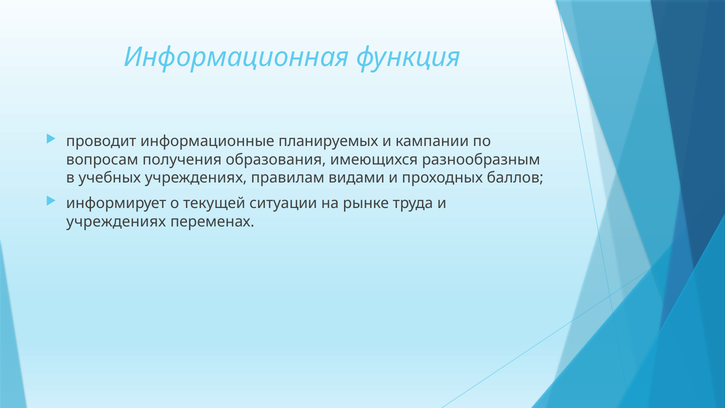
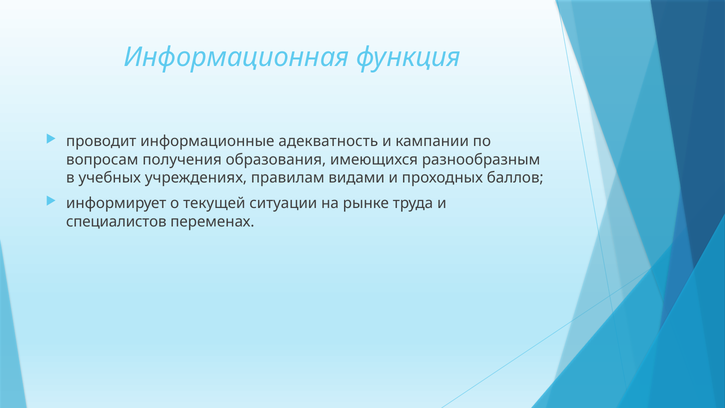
планируемых: планируемых -> адекватность
учреждениях at (116, 222): учреждениях -> специалистов
